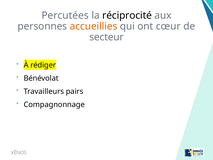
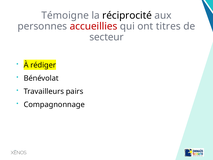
Percutées: Percutées -> Témoigne
accueillies colour: orange -> red
cœur: cœur -> titres
